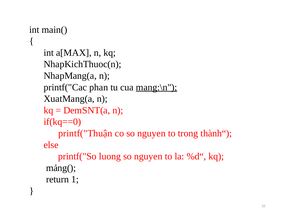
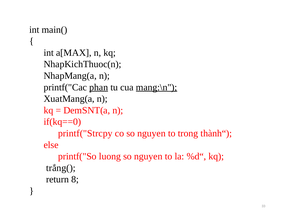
phan underline: none -> present
printf("Thuận: printf("Thuận -> printf("Strcpy
mảng(: mảng( -> trắng(
1: 1 -> 8
